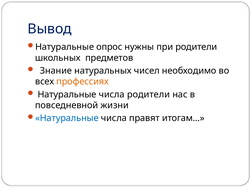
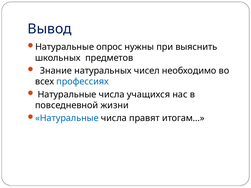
при родители: родители -> выяснить
профессиях colour: orange -> blue
числа родители: родители -> учащихся
